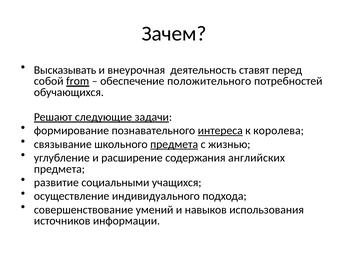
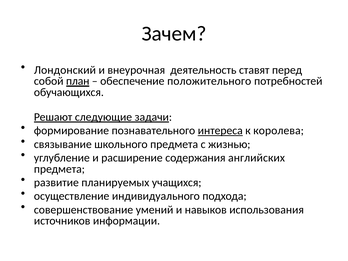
Высказывать: Высказывать -> Лондонский
from: from -> план
предмета at (174, 144) underline: present -> none
социальными: социальными -> планируемых
